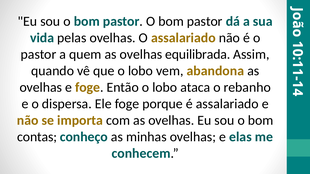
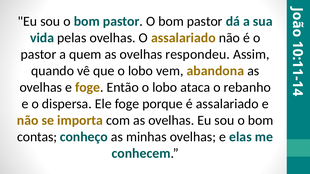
equilibrada: equilibrada -> respondeu
